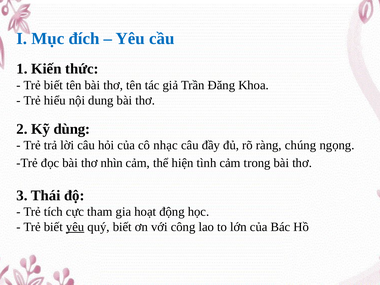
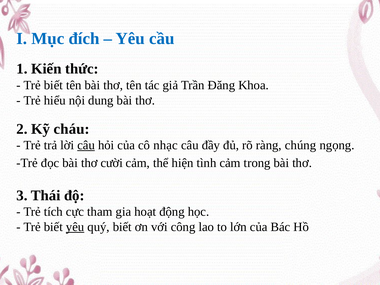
dùng: dùng -> cháu
câu at (86, 145) underline: none -> present
nhìn: nhìn -> cười
